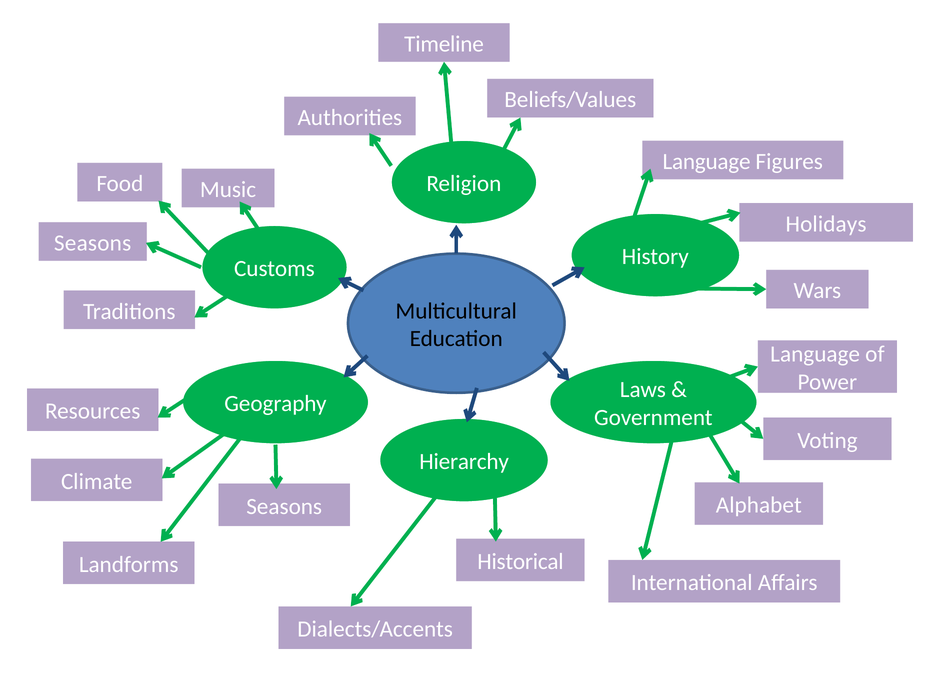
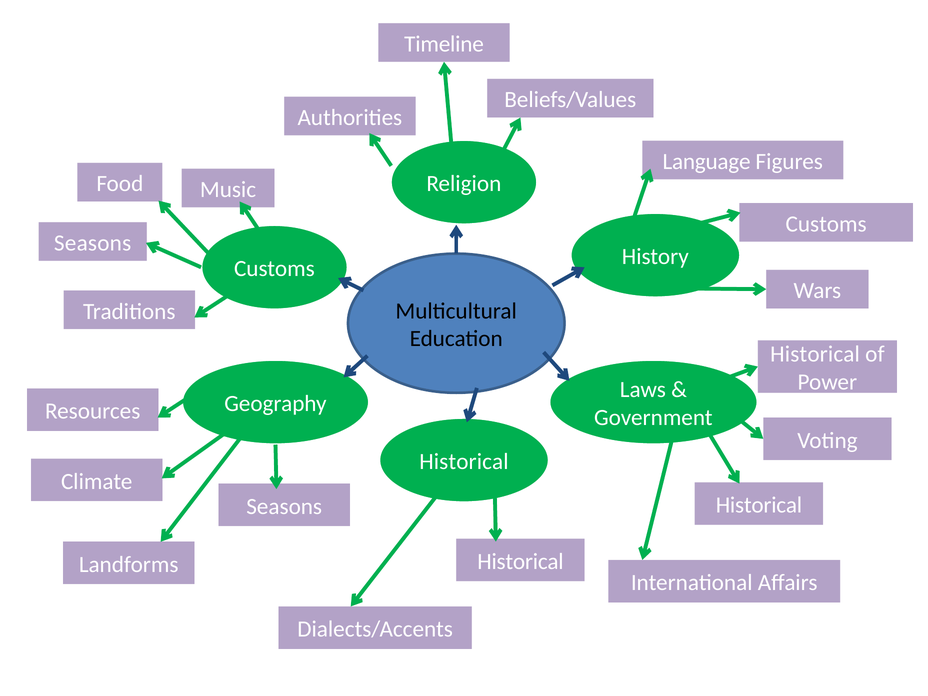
Holidays at (826, 224): Holidays -> Customs
Language at (815, 354): Language -> Historical
Hierarchy at (464, 462): Hierarchy -> Historical
Alphabet at (759, 505): Alphabet -> Historical
